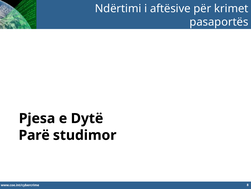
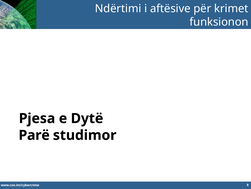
pasaportës: pasaportës -> funksionon
